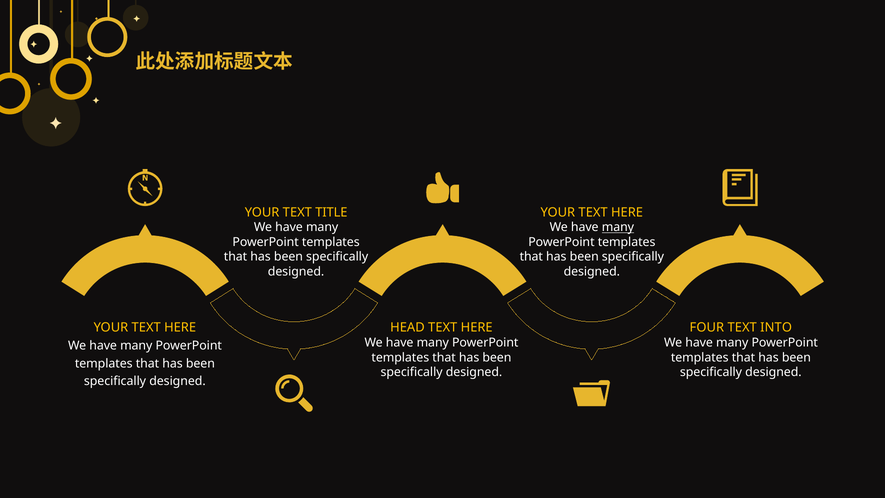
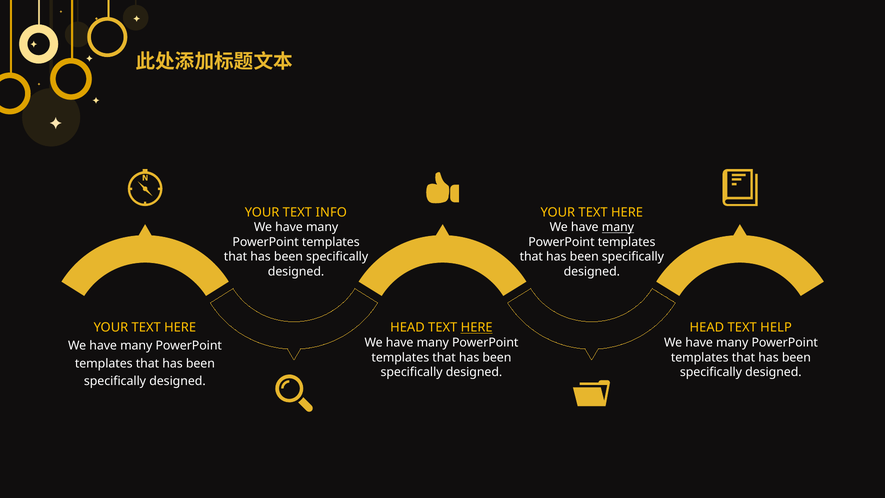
TITLE: TITLE -> INFO
HERE at (477, 328) underline: none -> present
FOUR at (707, 328): FOUR -> HEAD
INTO: INTO -> HELP
